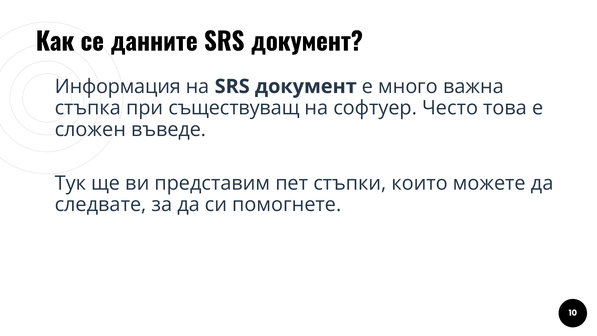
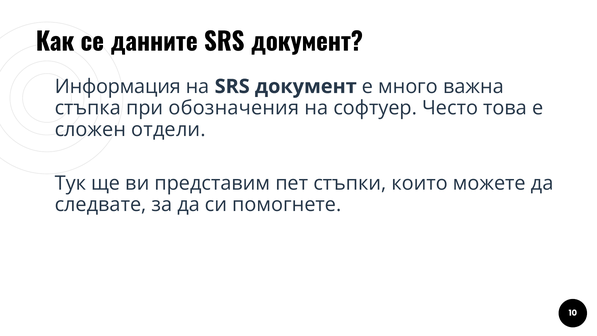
съществуващ: съществуващ -> обозначения
въведе: въведе -> отдели
